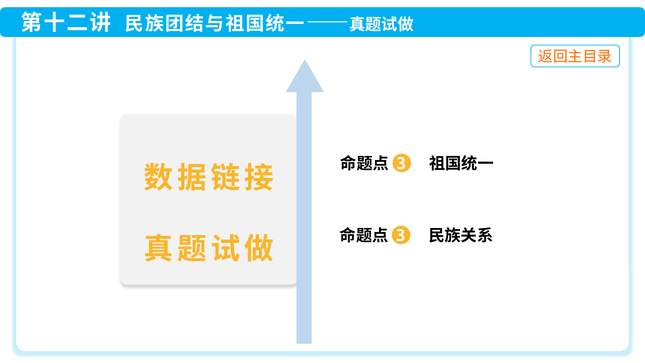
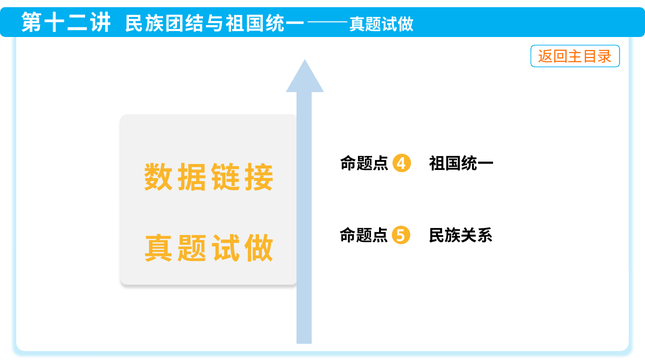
3 at (401, 164): 3 -> 4
3 at (401, 236): 3 -> 5
